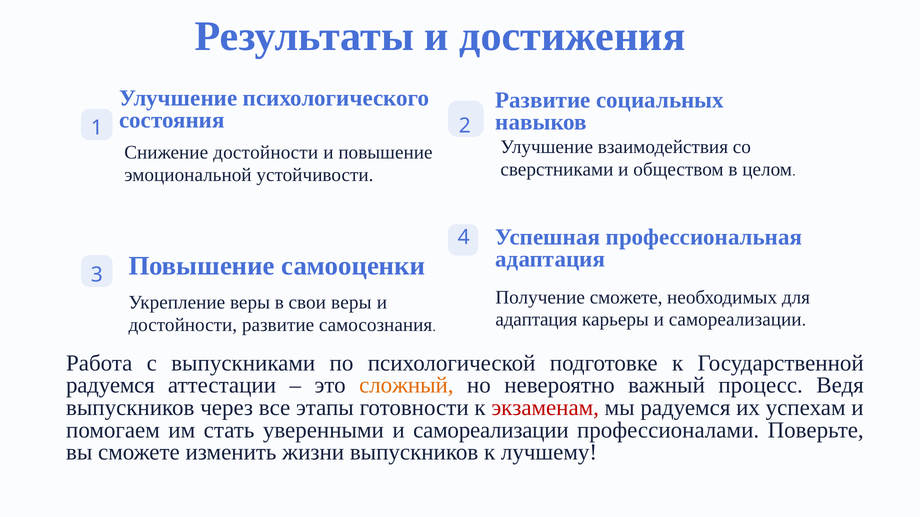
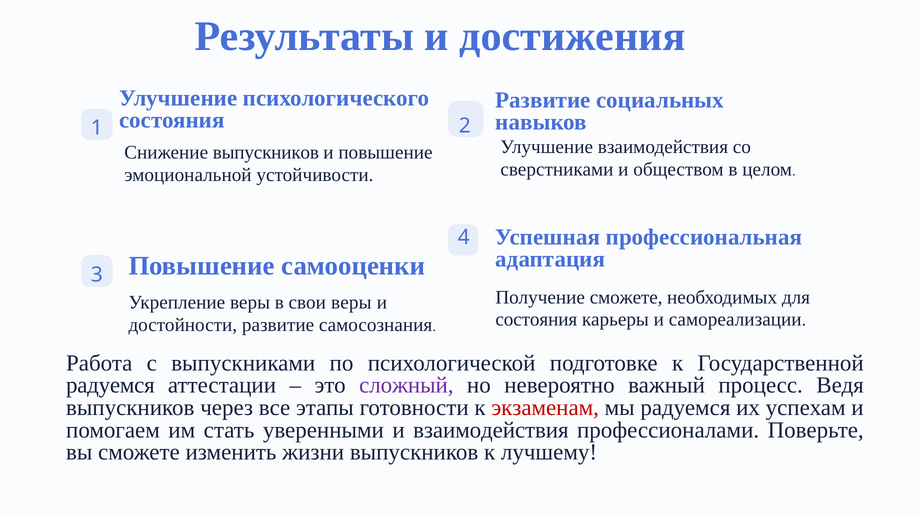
Снижение достойности: достойности -> выпускников
адаптация at (536, 320): адаптация -> состояния
сложный colour: orange -> purple
уверенными и самореализации: самореализации -> взаимодействия
